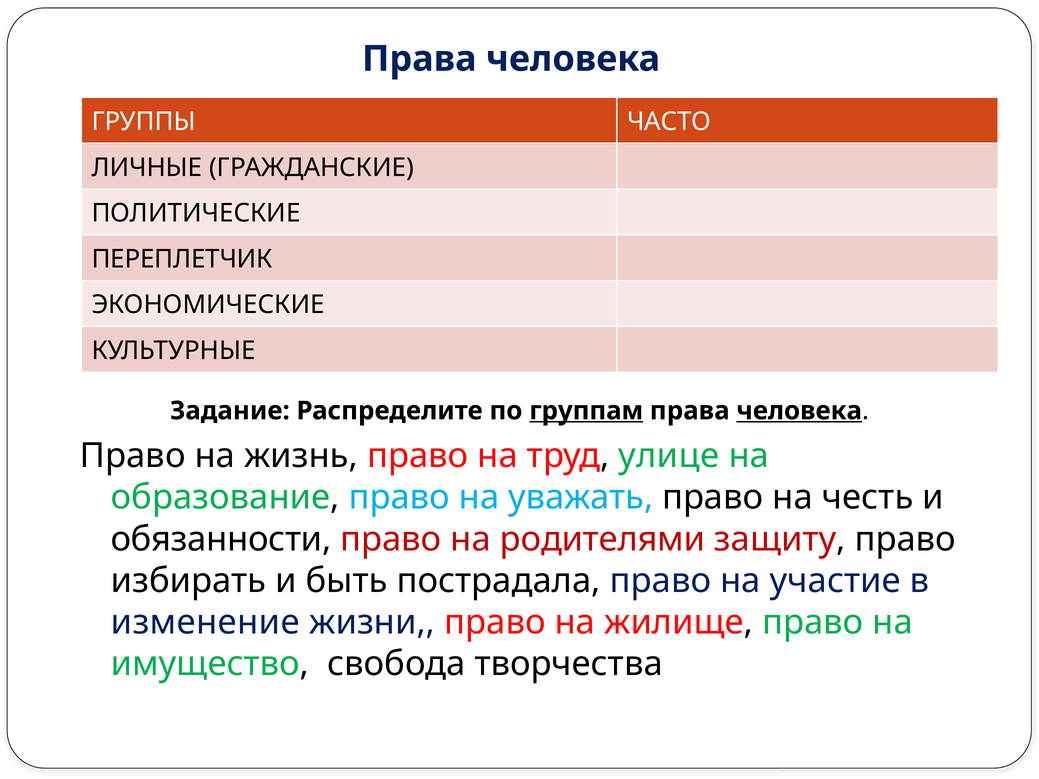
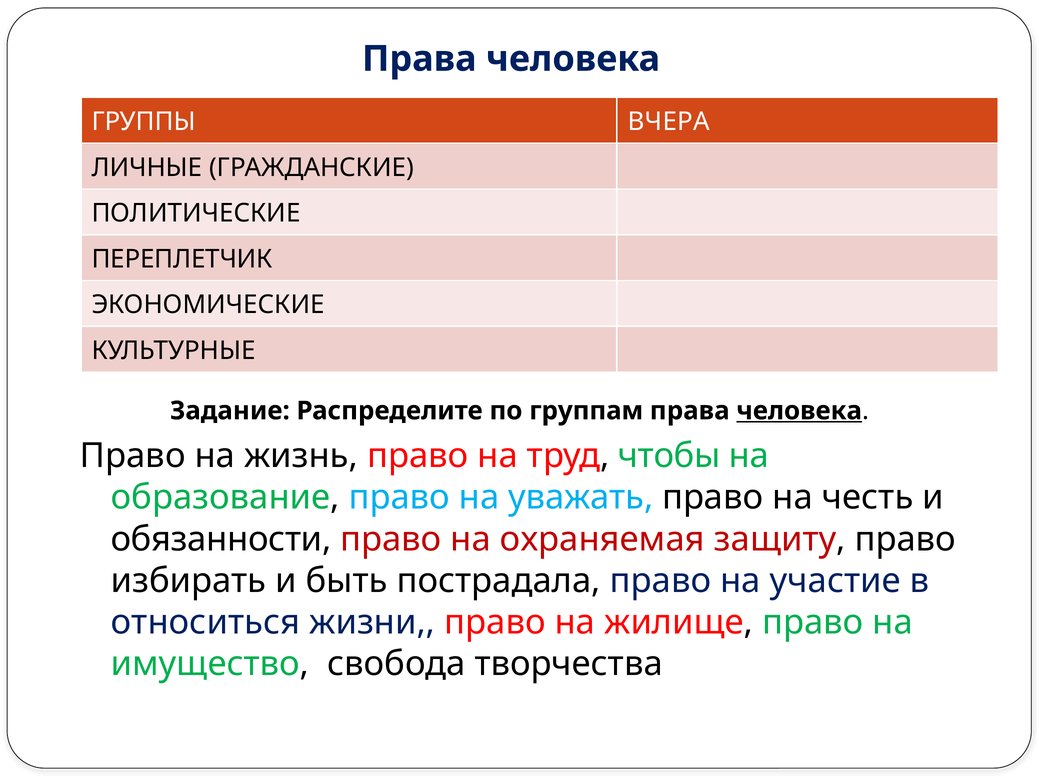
ЧАСТО: ЧАСТО -> ВЧЕРА
группам underline: present -> none
улице: улице -> чтобы
родителями: родителями -> охраняемая
изменение: изменение -> относиться
